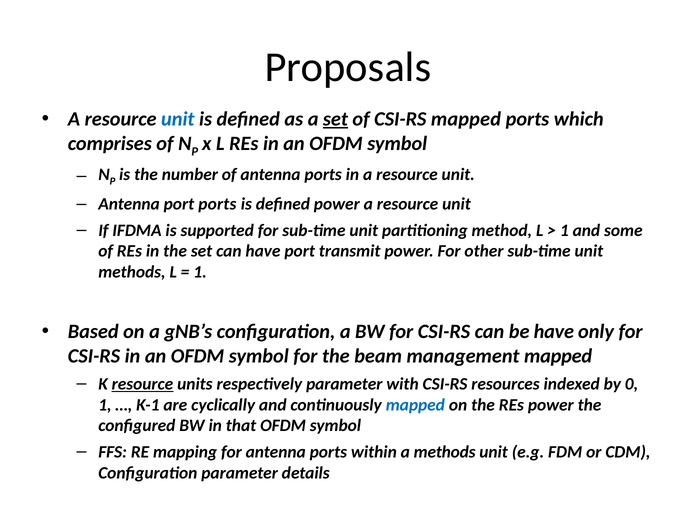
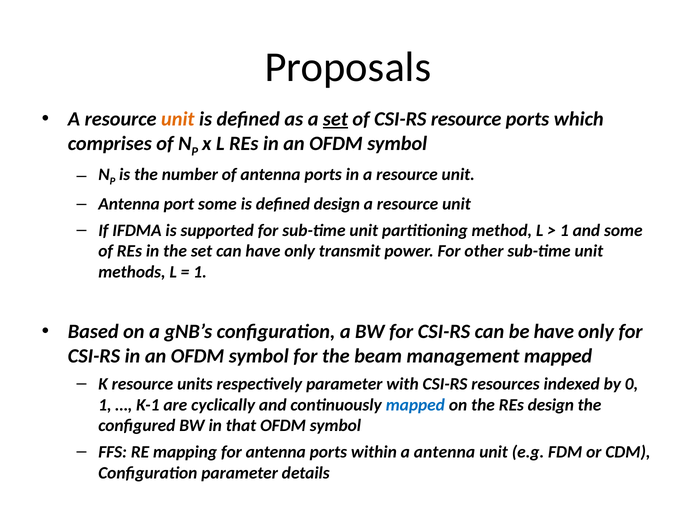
unit at (178, 119) colour: blue -> orange
CSI-RS mapped: mapped -> resource
port ports: ports -> some
defined power: power -> design
can have port: port -> only
resource at (142, 384) underline: present -> none
REs power: power -> design
a methods: methods -> antenna
